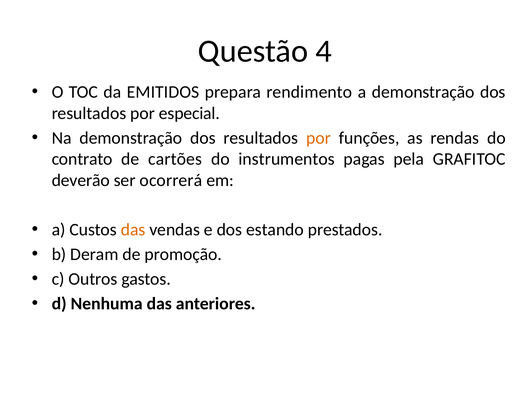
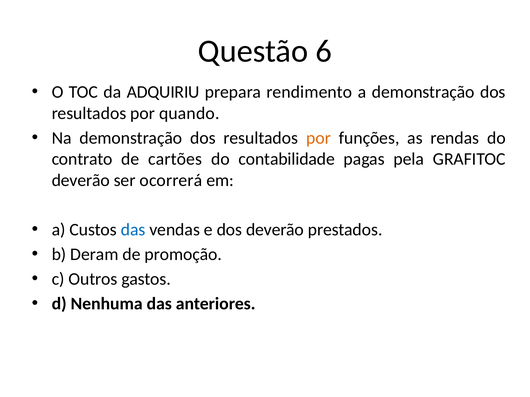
4: 4 -> 6
EMITIDOS: EMITIDOS -> ADQUIRIU
especial: especial -> quando
instrumentos: instrumentos -> contabilidade
das at (133, 230) colour: orange -> blue
dos estando: estando -> deverão
